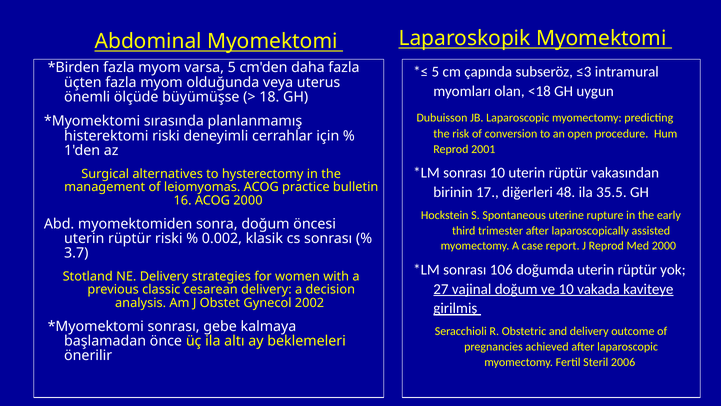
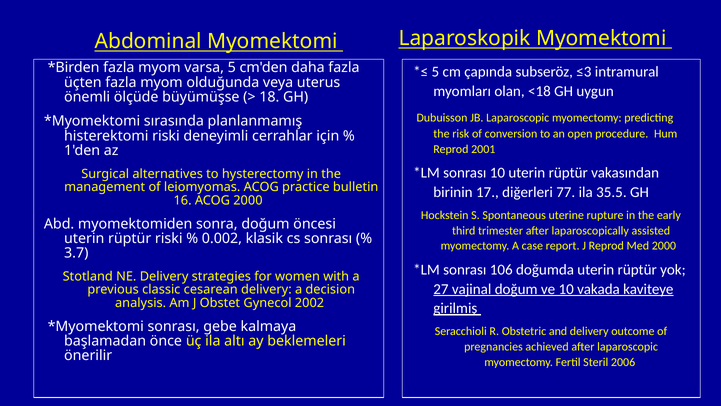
48: 48 -> 77
